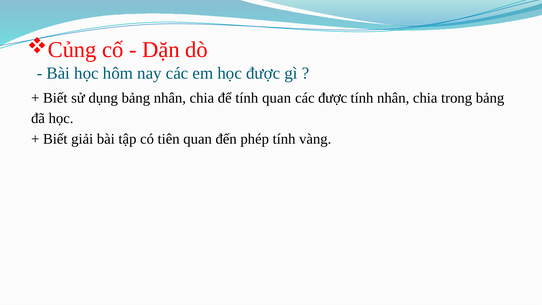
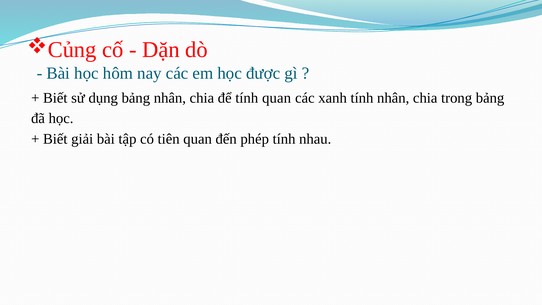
các được: được -> xanh
vàng: vàng -> nhau
